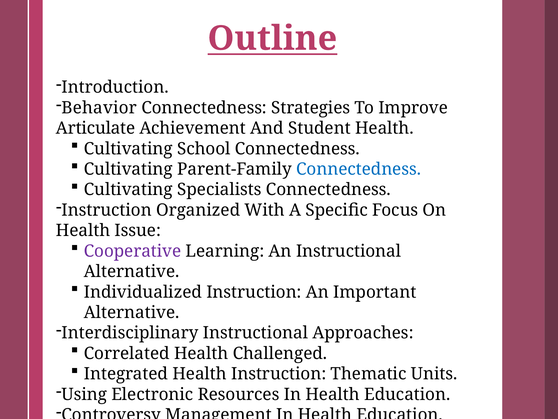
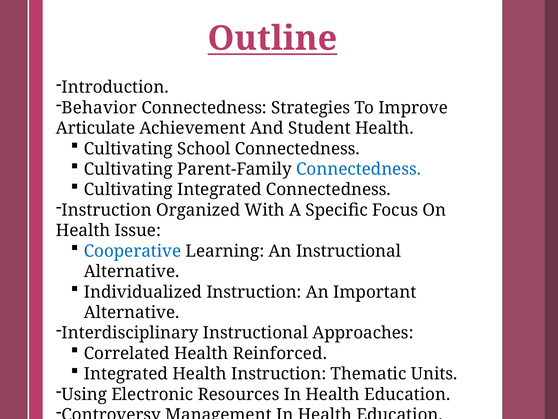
Cultivating Specialists: Specialists -> Integrated
Cooperative colour: purple -> blue
Challenged: Challenged -> Reinforced
